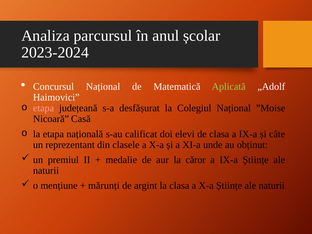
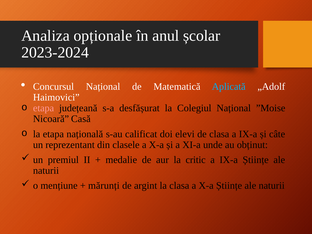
parcursul: parcursul -> opționale
Aplicată colour: light green -> light blue
căror: căror -> critic
